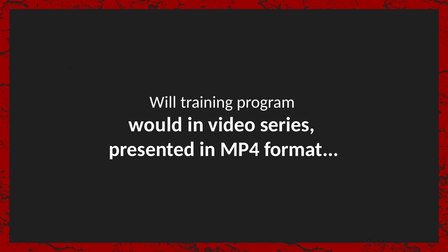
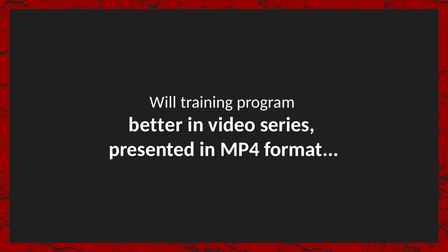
would: would -> better
